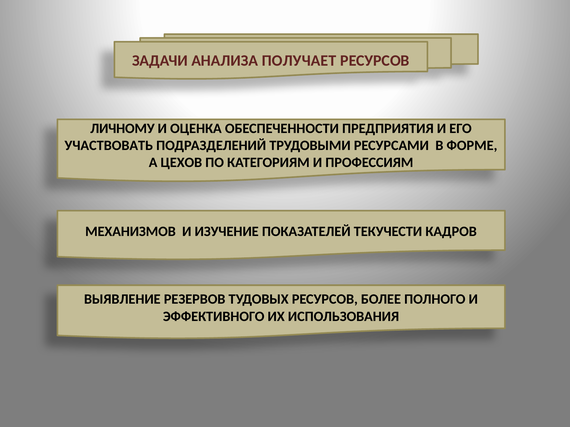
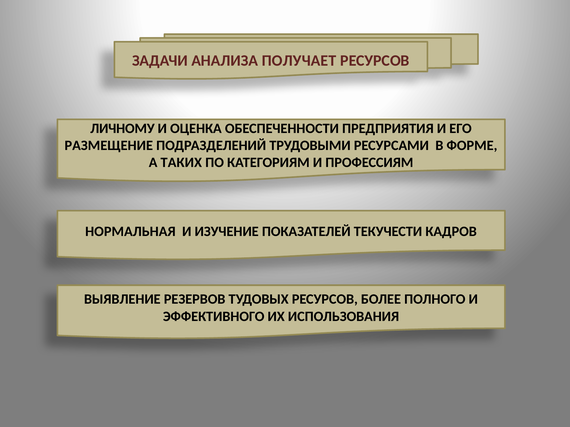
УЧАСТВОВАТЬ: УЧАСТВОВАТЬ -> РАЗМЕЩЕНИЕ
ЦЕХОВ: ЦЕХОВ -> ТАКИХ
МЕХАНИЗМОВ: МЕХАНИЗМОВ -> НОРМАЛЬНАЯ
